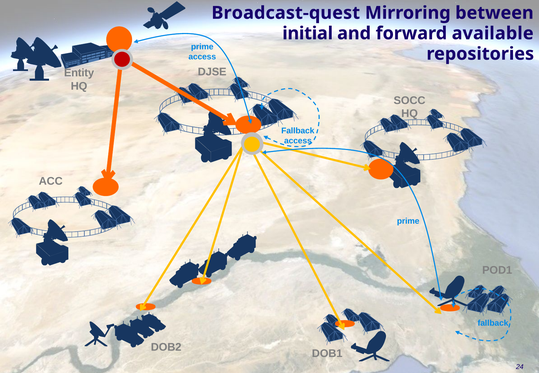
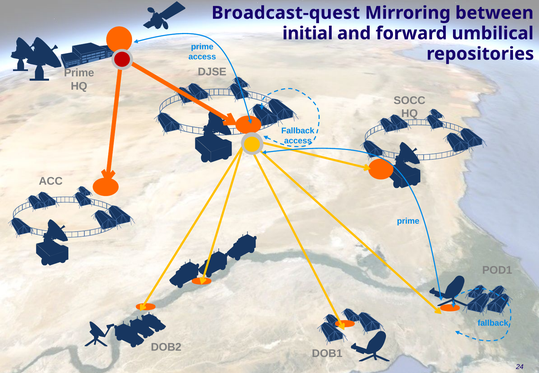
available: available -> umbilical
Entity at (79, 73): Entity -> Prime
